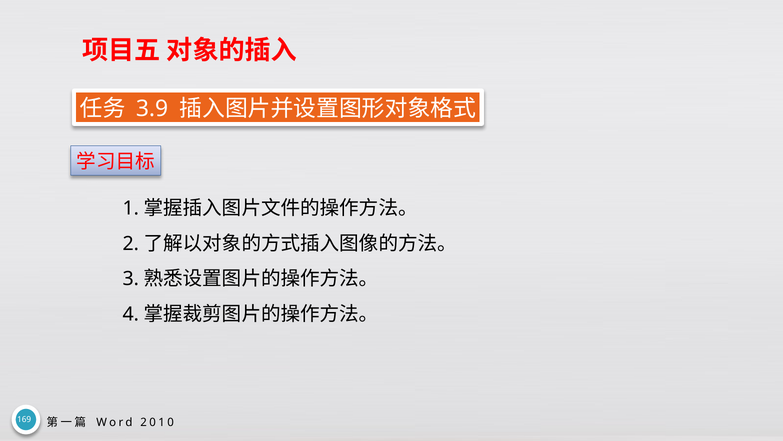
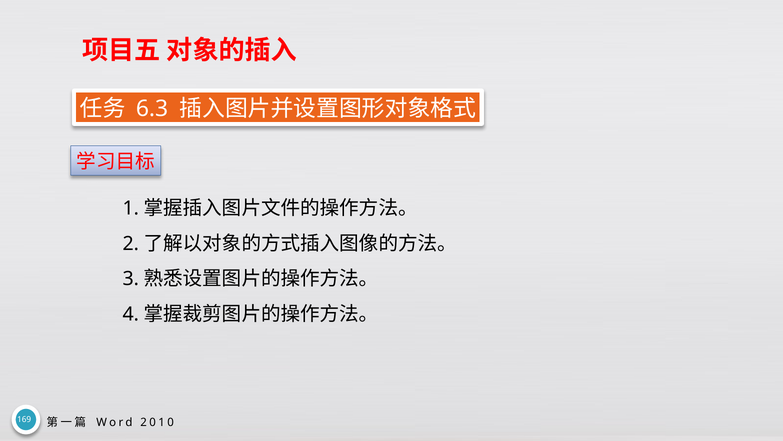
3.9: 3.9 -> 6.3
